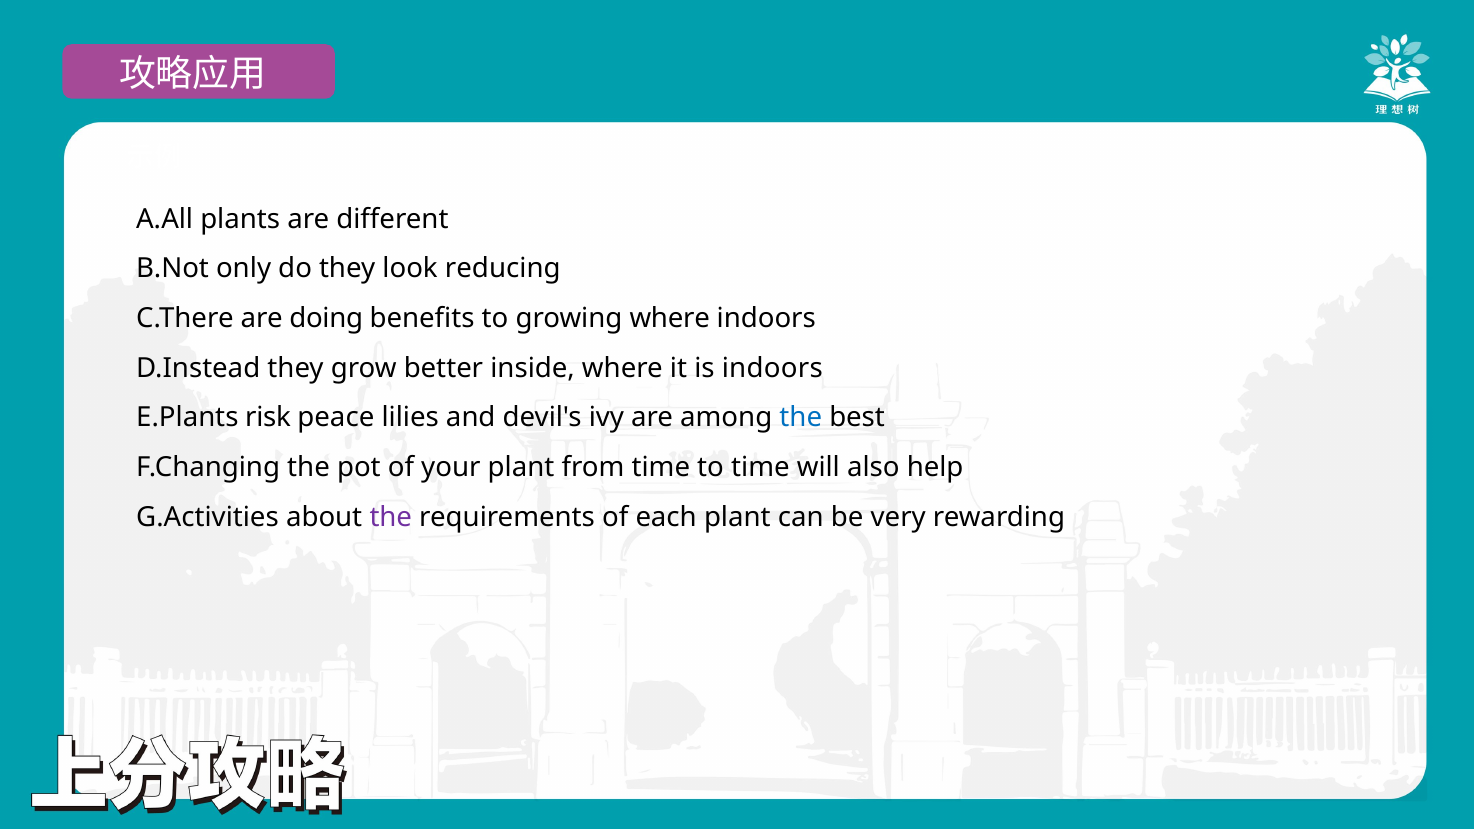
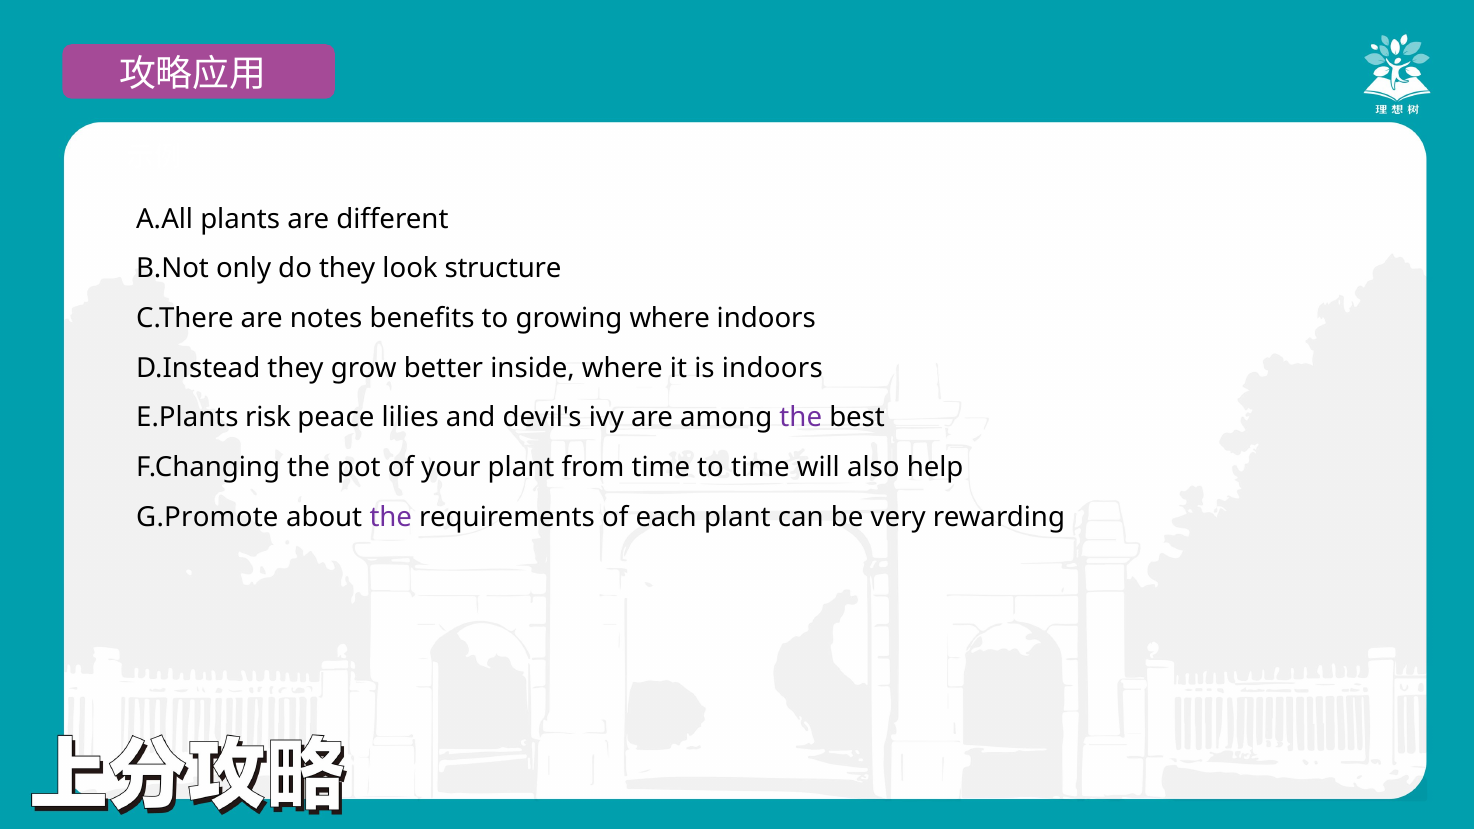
reducing: reducing -> structure
doing: doing -> notes
the at (801, 418) colour: blue -> purple
G.Activities: G.Activities -> G.Promote
